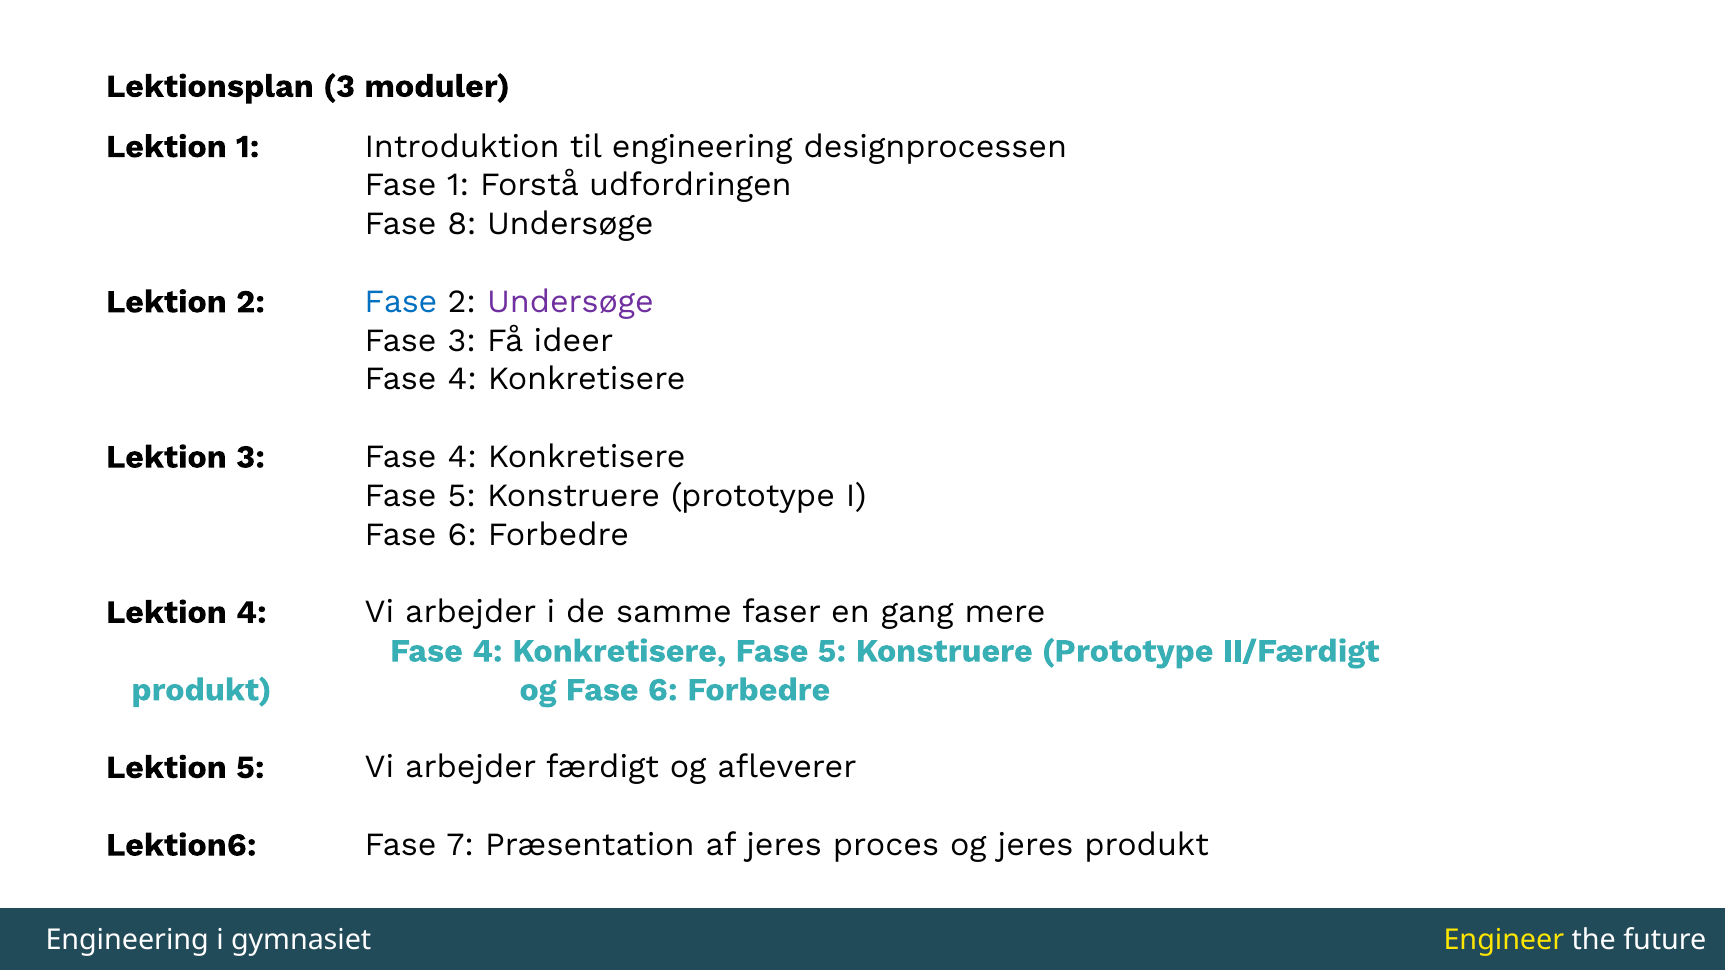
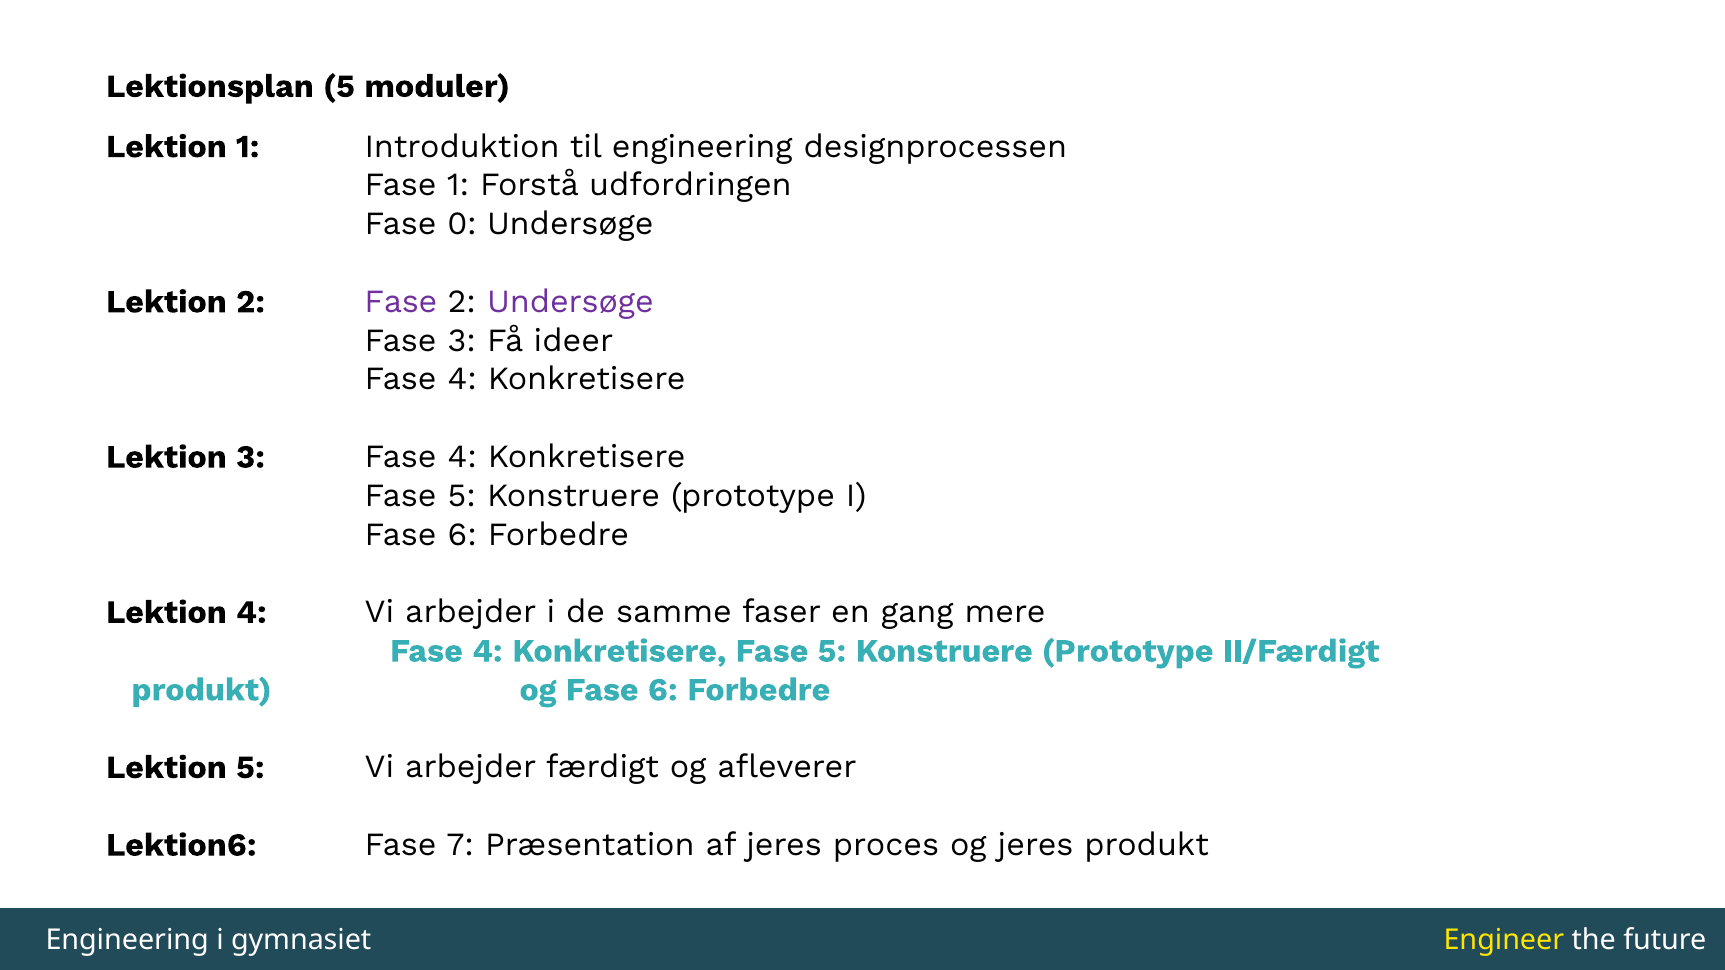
Lektionsplan 3: 3 -> 5
8: 8 -> 0
Fase at (401, 302) colour: blue -> purple
